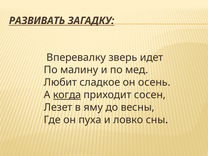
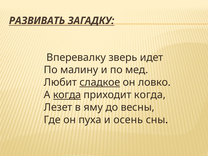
сладкое underline: none -> present
осень: осень -> ловко
приходит сосен: сосен -> когда
ловко: ловко -> осень
